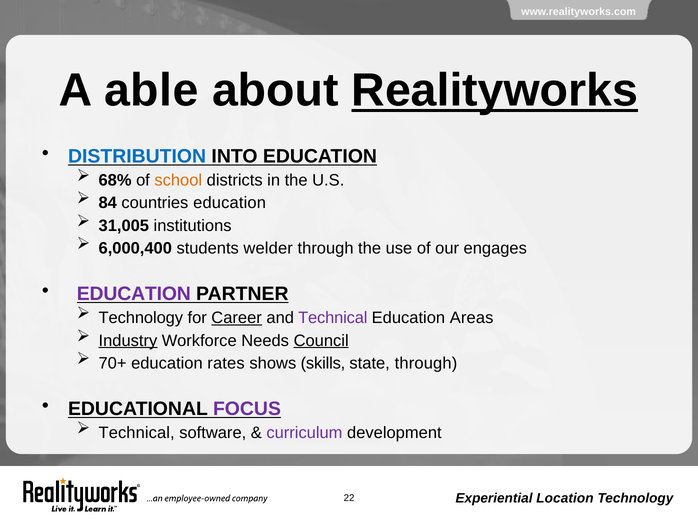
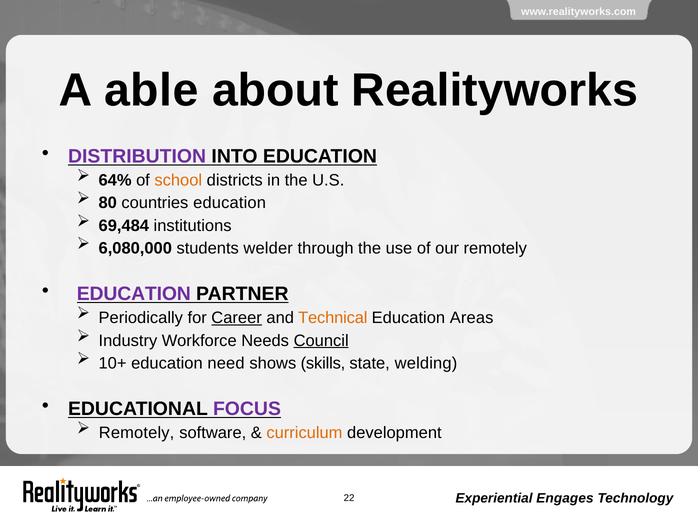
Realityworks underline: present -> none
DISTRIBUTION colour: blue -> purple
68%: 68% -> 64%
84: 84 -> 80
31,005: 31,005 -> 69,484
6,000,400: 6,000,400 -> 6,080,000
our engages: engages -> remotely
Technology at (141, 318): Technology -> Periodically
Technical at (333, 318) colour: purple -> orange
Industry underline: present -> none
70+: 70+ -> 10+
rates: rates -> need
state through: through -> welding
Technical at (137, 432): Technical -> Remotely
curriculum colour: purple -> orange
Location: Location -> Engages
